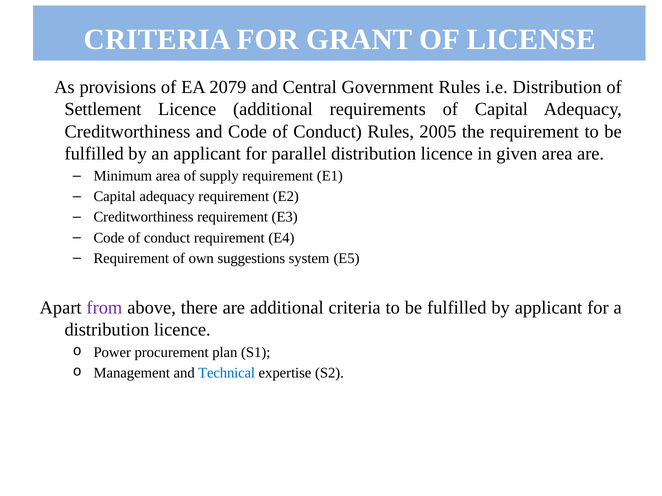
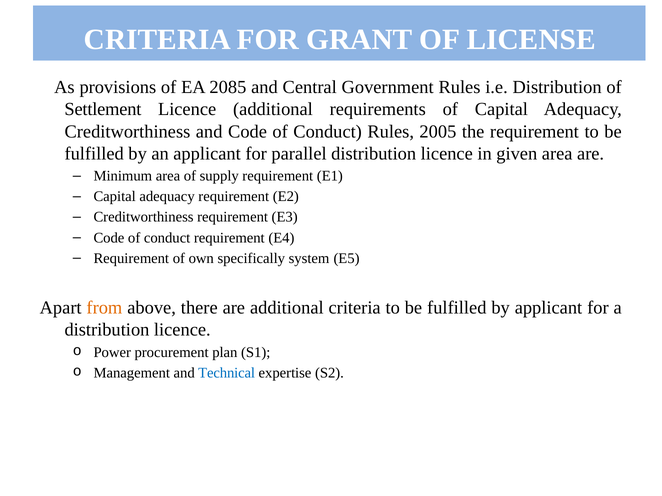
2079: 2079 -> 2085
suggestions: suggestions -> specifically
from colour: purple -> orange
